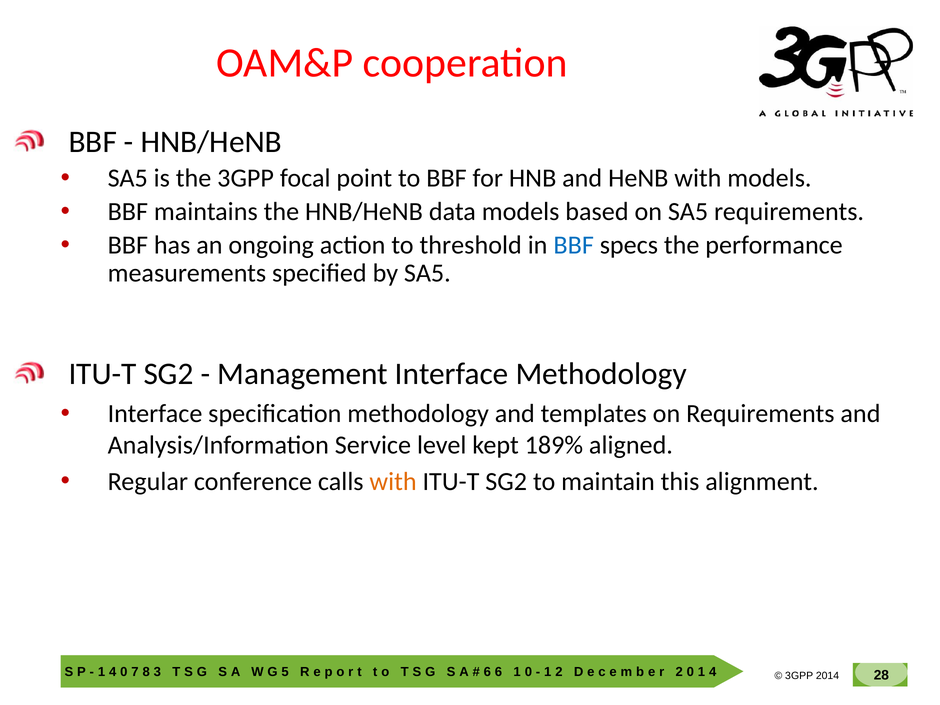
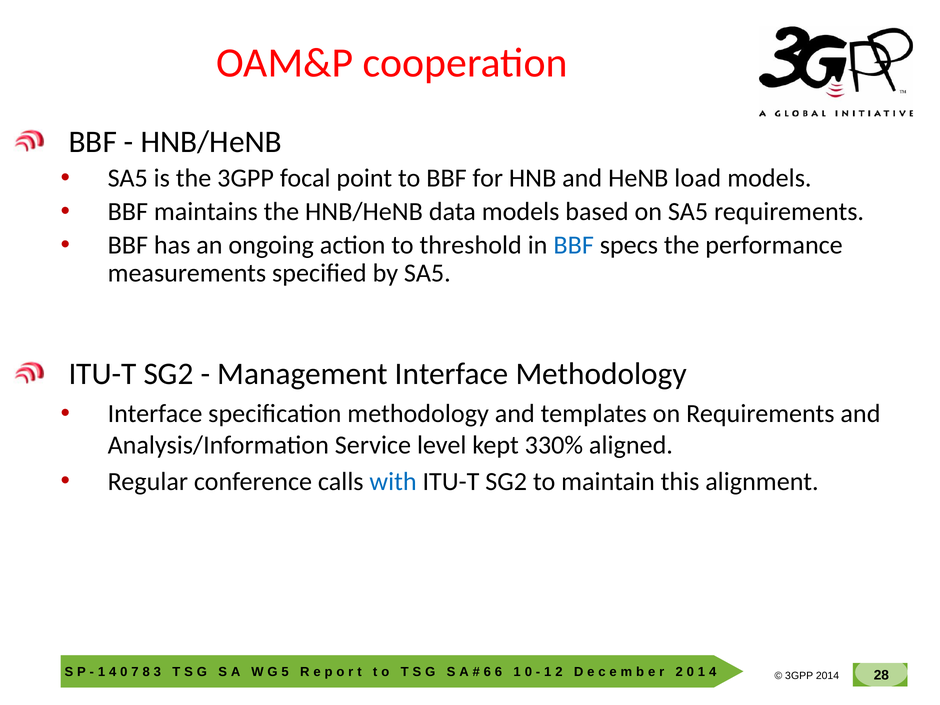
HeNB with: with -> load
189%: 189% -> 330%
with at (393, 482) colour: orange -> blue
